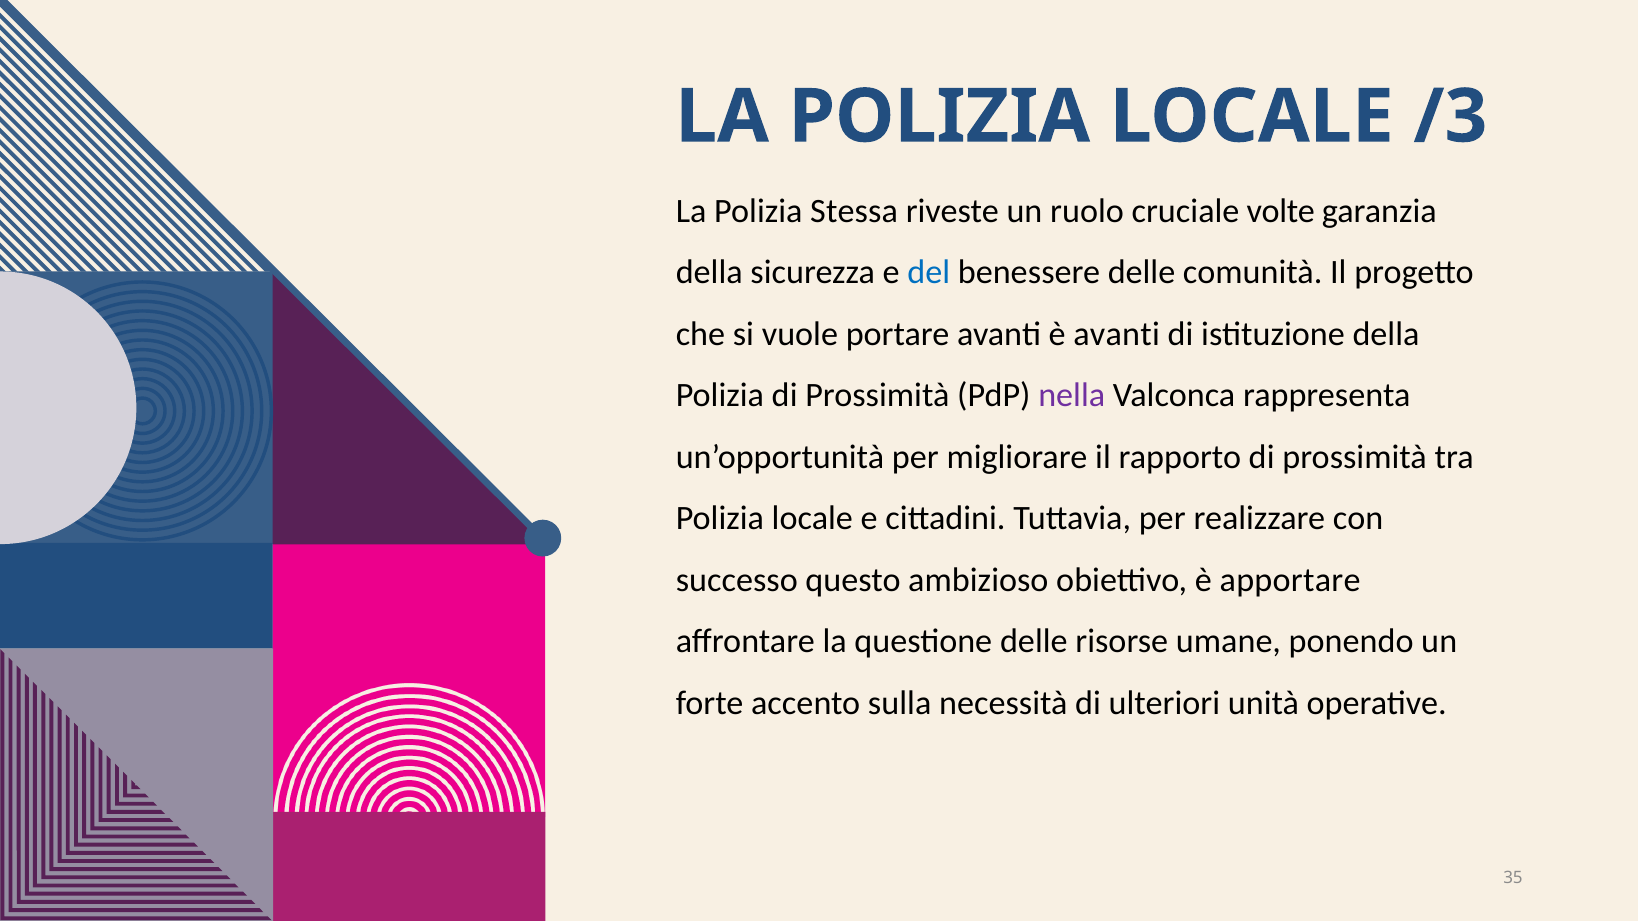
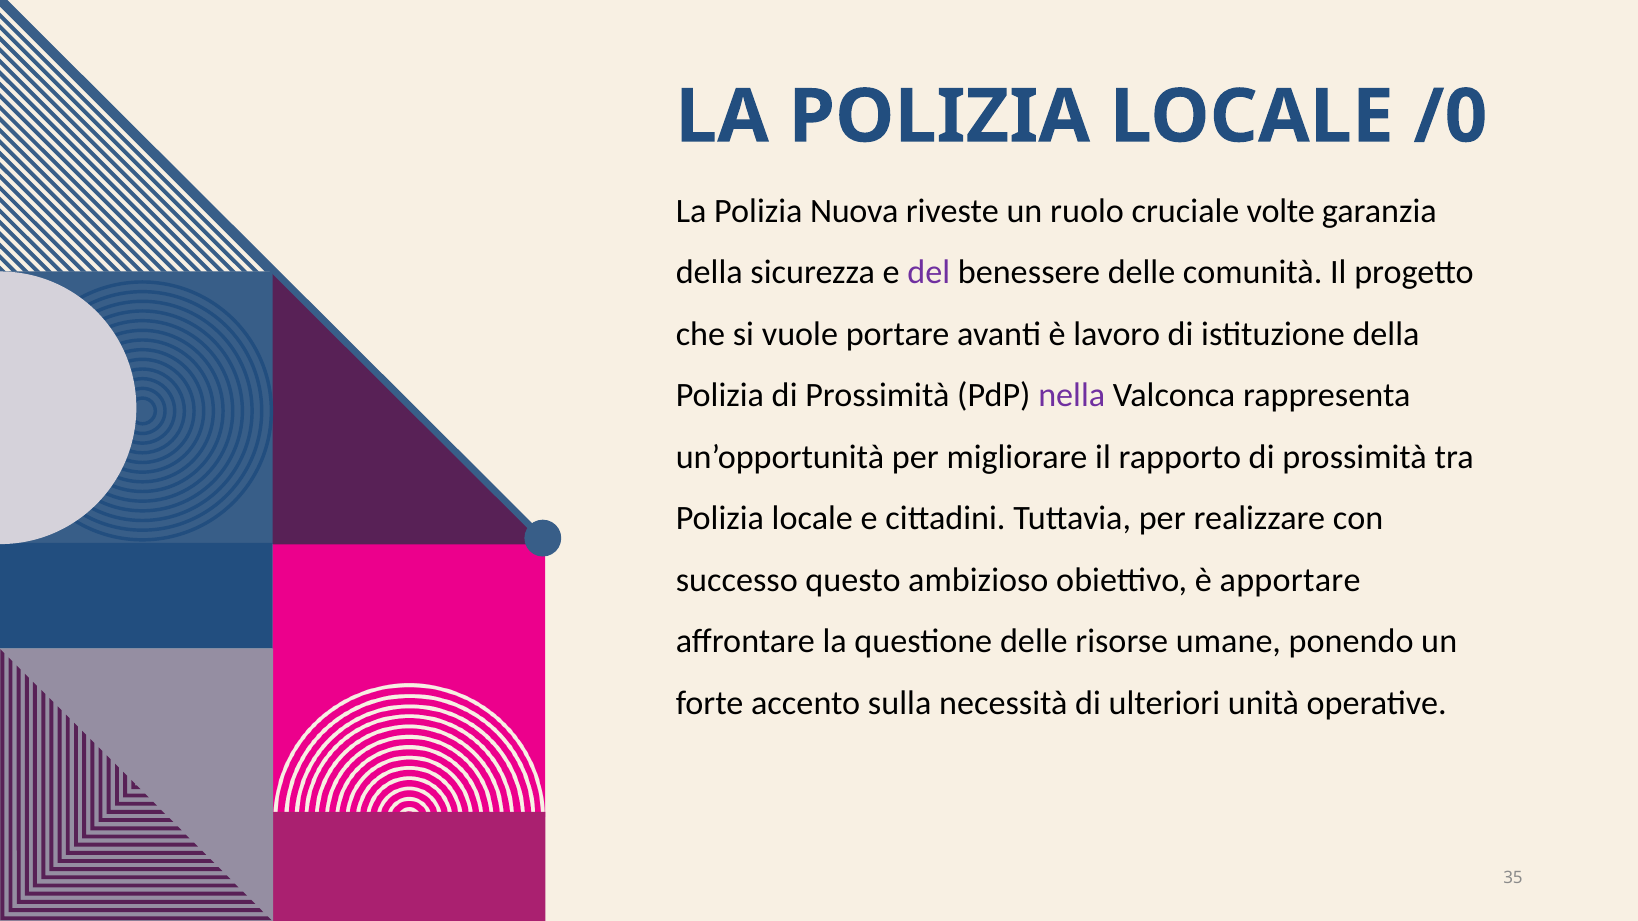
/3: /3 -> /0
Stessa: Stessa -> Nuova
del colour: blue -> purple
è avanti: avanti -> lavoro
